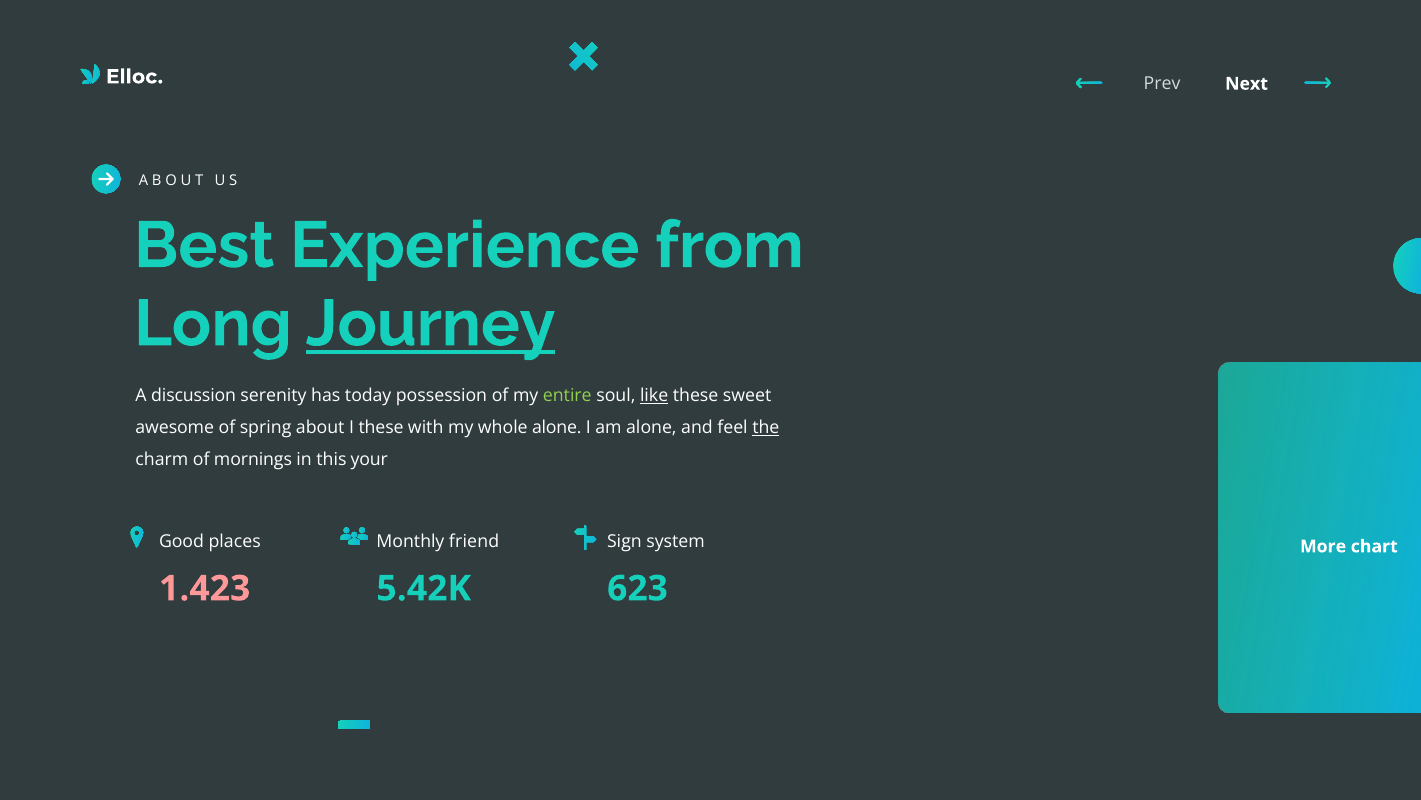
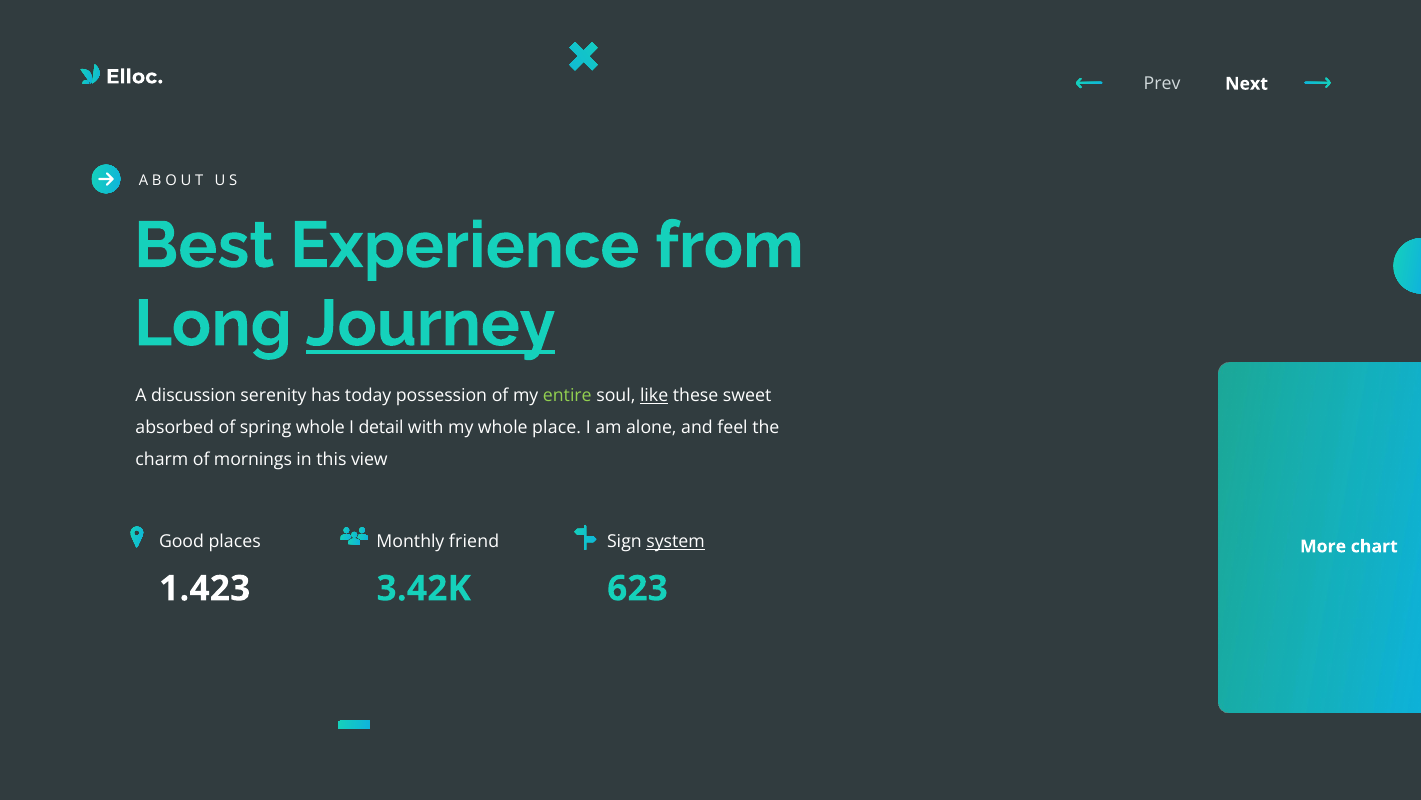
awesome: awesome -> absorbed
spring about: about -> whole
I these: these -> detail
whole alone: alone -> place
the underline: present -> none
your: your -> view
system underline: none -> present
1.423 colour: pink -> white
5.42K: 5.42K -> 3.42K
